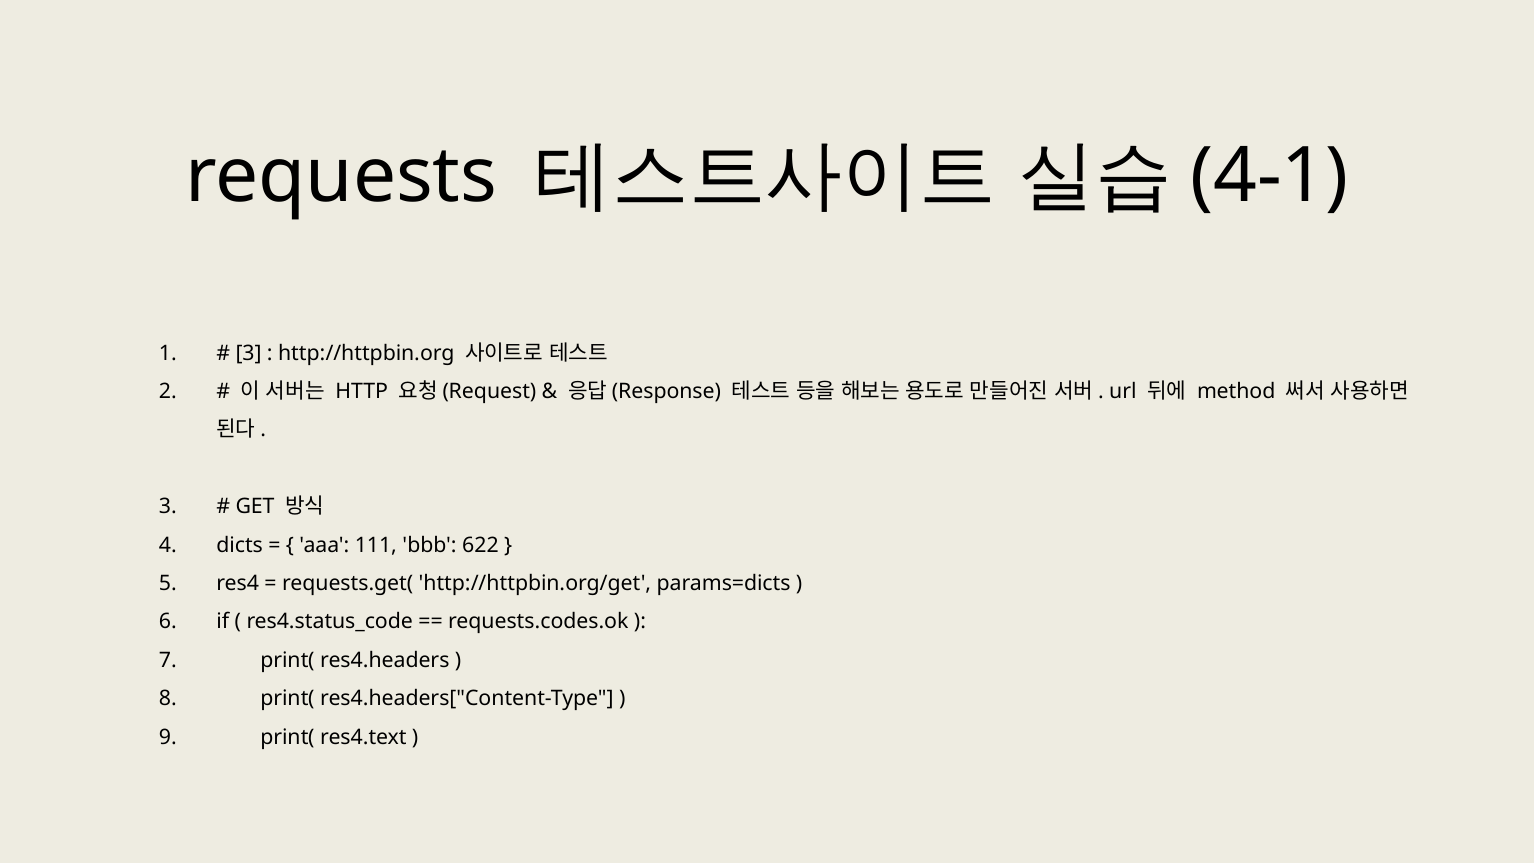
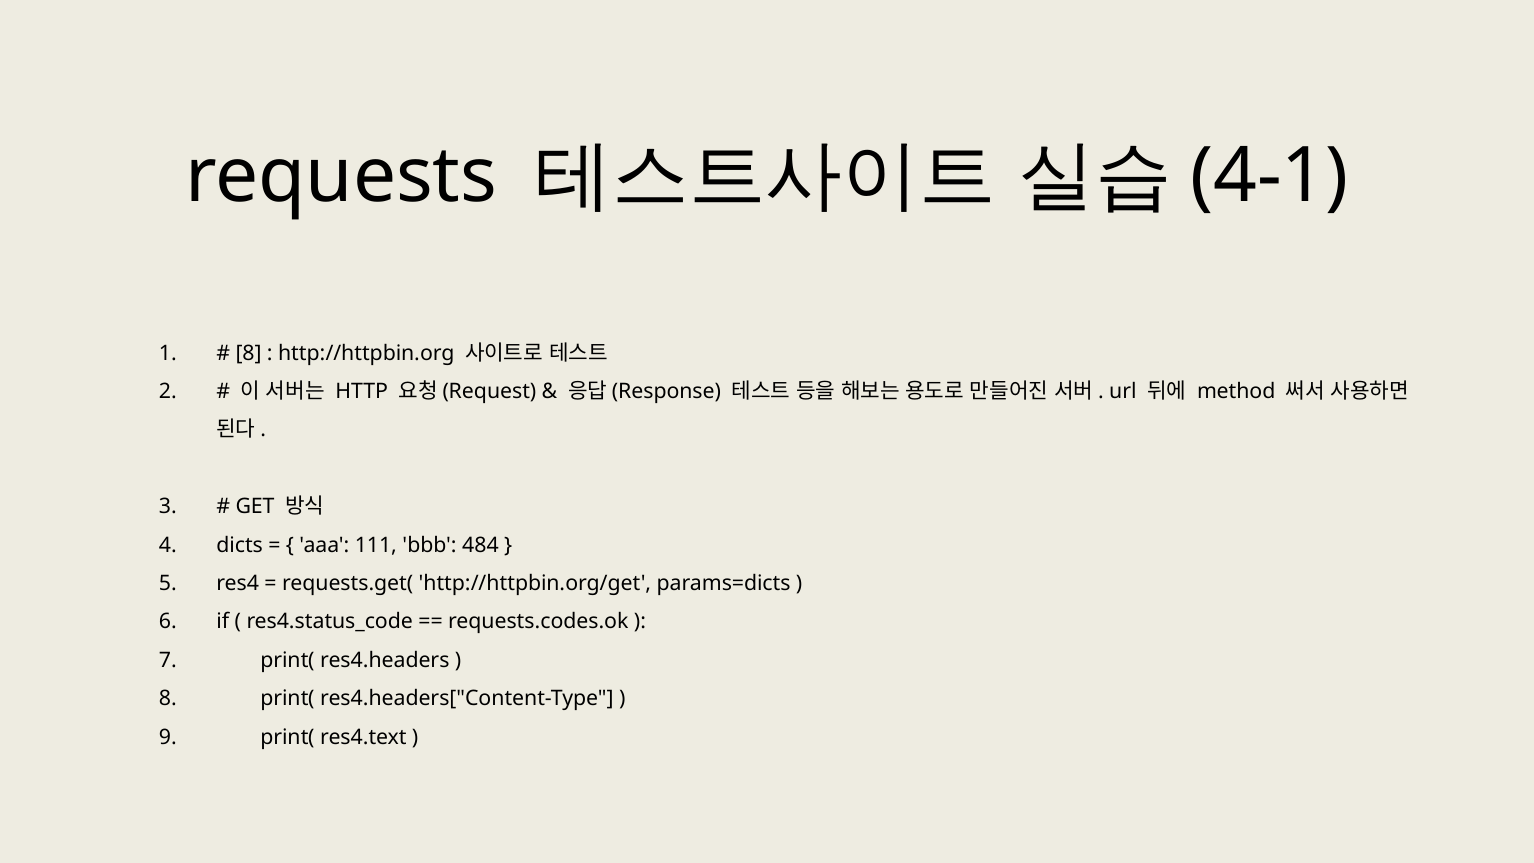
3 at (249, 353): 3 -> 8
622: 622 -> 484
